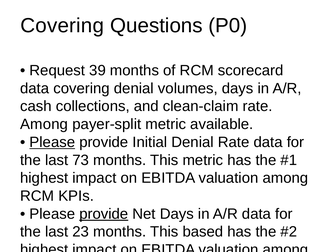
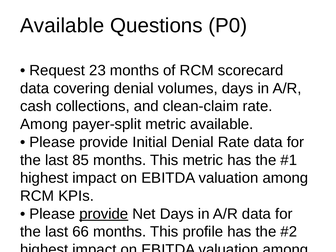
Covering at (62, 26): Covering -> Available
39: 39 -> 23
Please at (52, 142) underline: present -> none
73: 73 -> 85
23: 23 -> 66
based: based -> profile
